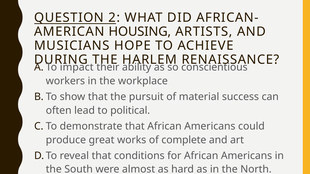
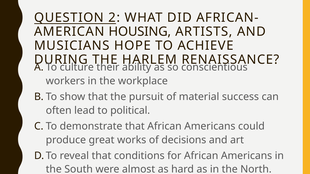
impact: impact -> culture
complete: complete -> decisions
